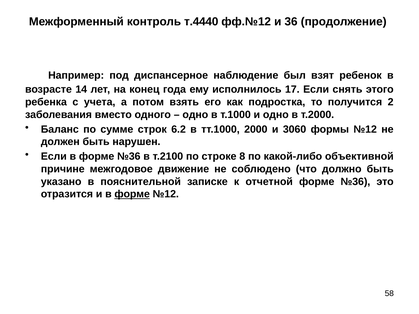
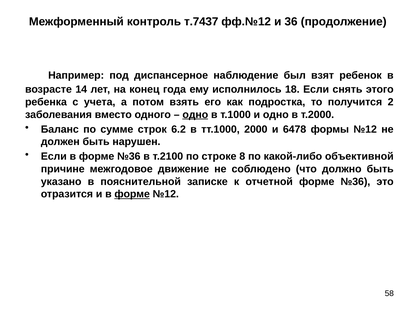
т.4440: т.4440 -> т.7437
17: 17 -> 18
одно at (195, 115) underline: none -> present
3060: 3060 -> 6478
